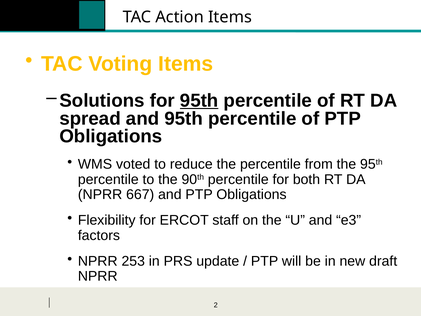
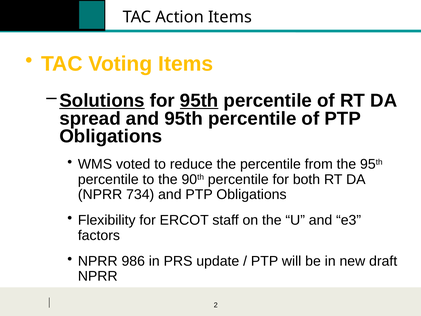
Solutions underline: none -> present
667: 667 -> 734
253: 253 -> 986
